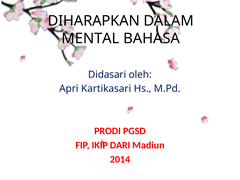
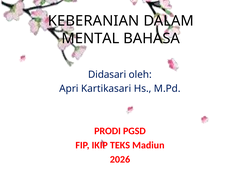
DIHARAPKAN: DIHARAPKAN -> KEBERANIAN
DARI: DARI -> TEKS
2014: 2014 -> 2026
